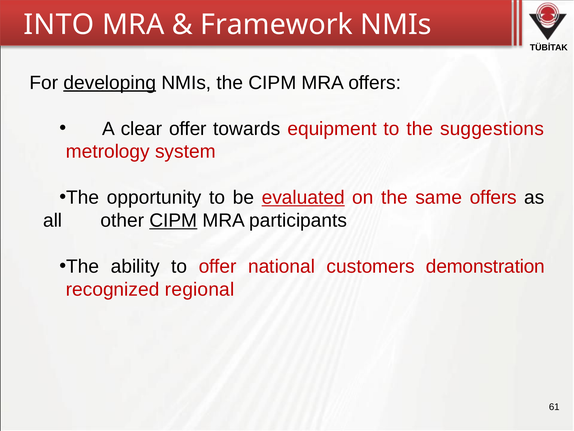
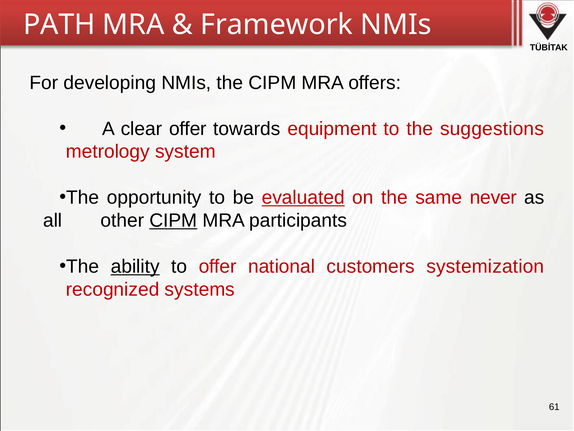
INTO: INTO -> PATH
developing underline: present -> none
same offers: offers -> never
ability underline: none -> present
demonstration: demonstration -> systemization
regional: regional -> systems
